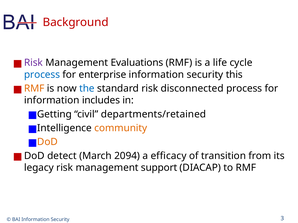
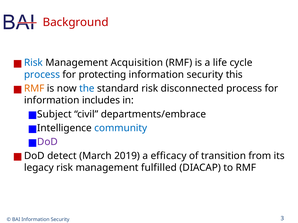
Risk at (33, 63) colour: purple -> blue
Evaluations: Evaluations -> Acquisition
enterprise: enterprise -> protecting
Getting: Getting -> Subject
departments/retained: departments/retained -> departments/embrace
community colour: orange -> blue
DoD at (47, 142) colour: orange -> purple
2094: 2094 -> 2019
support: support -> fulfilled
